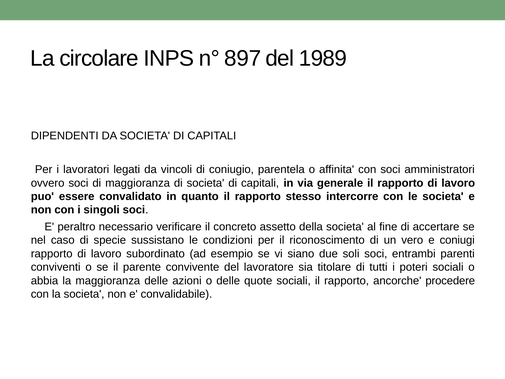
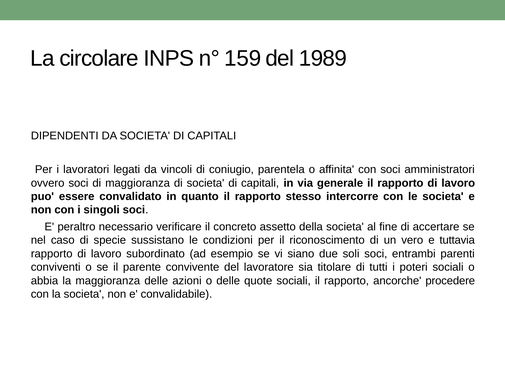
897: 897 -> 159
coniugi: coniugi -> tuttavia
